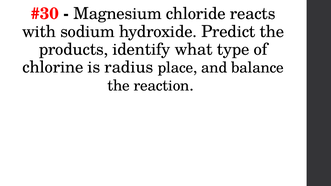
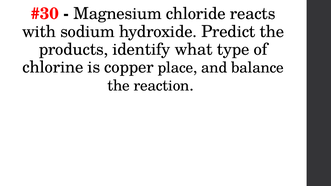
radius: radius -> copper
